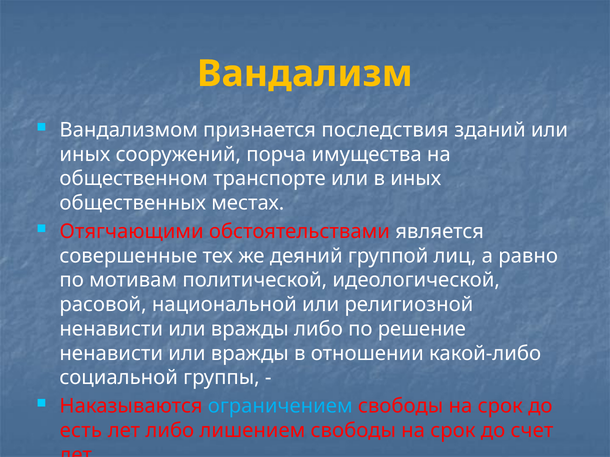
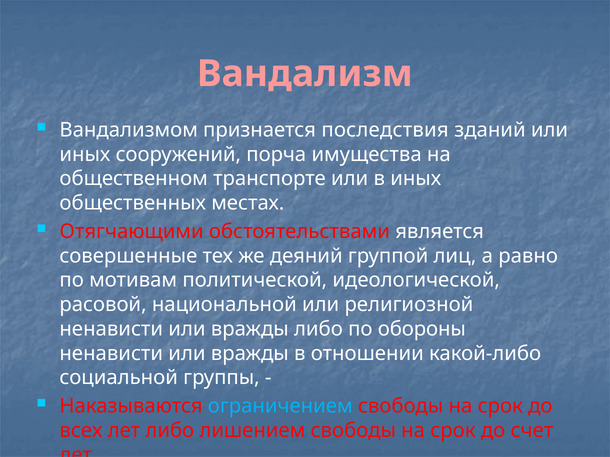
Вандализм colour: yellow -> pink
решение: решение -> обороны
есть: есть -> всех
